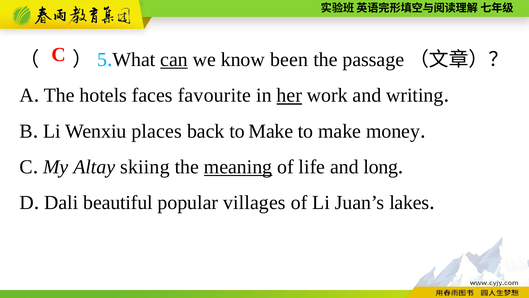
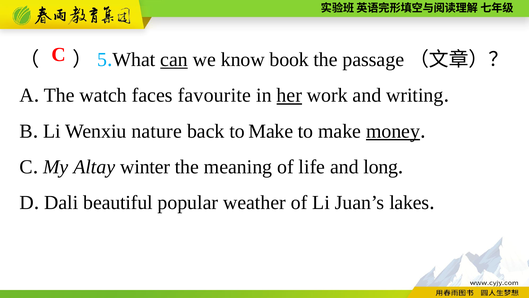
been: been -> book
hotels: hotels -> watch
places: places -> nature
money underline: none -> present
skiing: skiing -> winter
meaning underline: present -> none
villages: villages -> weather
